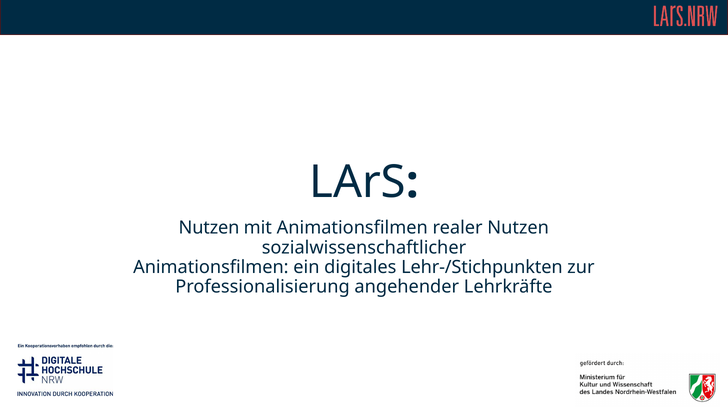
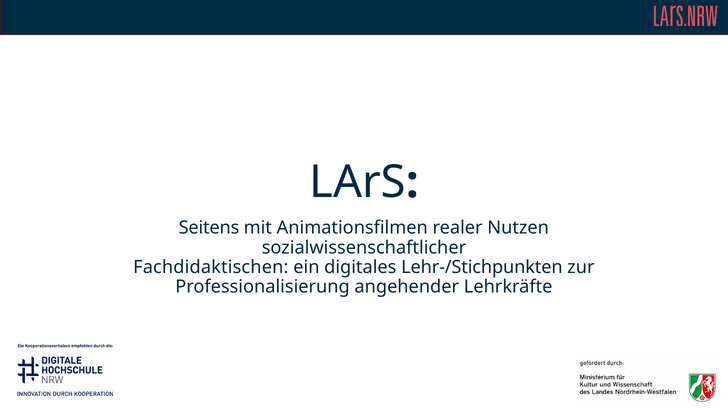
Nutzen at (209, 228): Nutzen -> Seitens
Animationsfilmen at (211, 267): Animationsfilmen -> Fachdidaktischen
